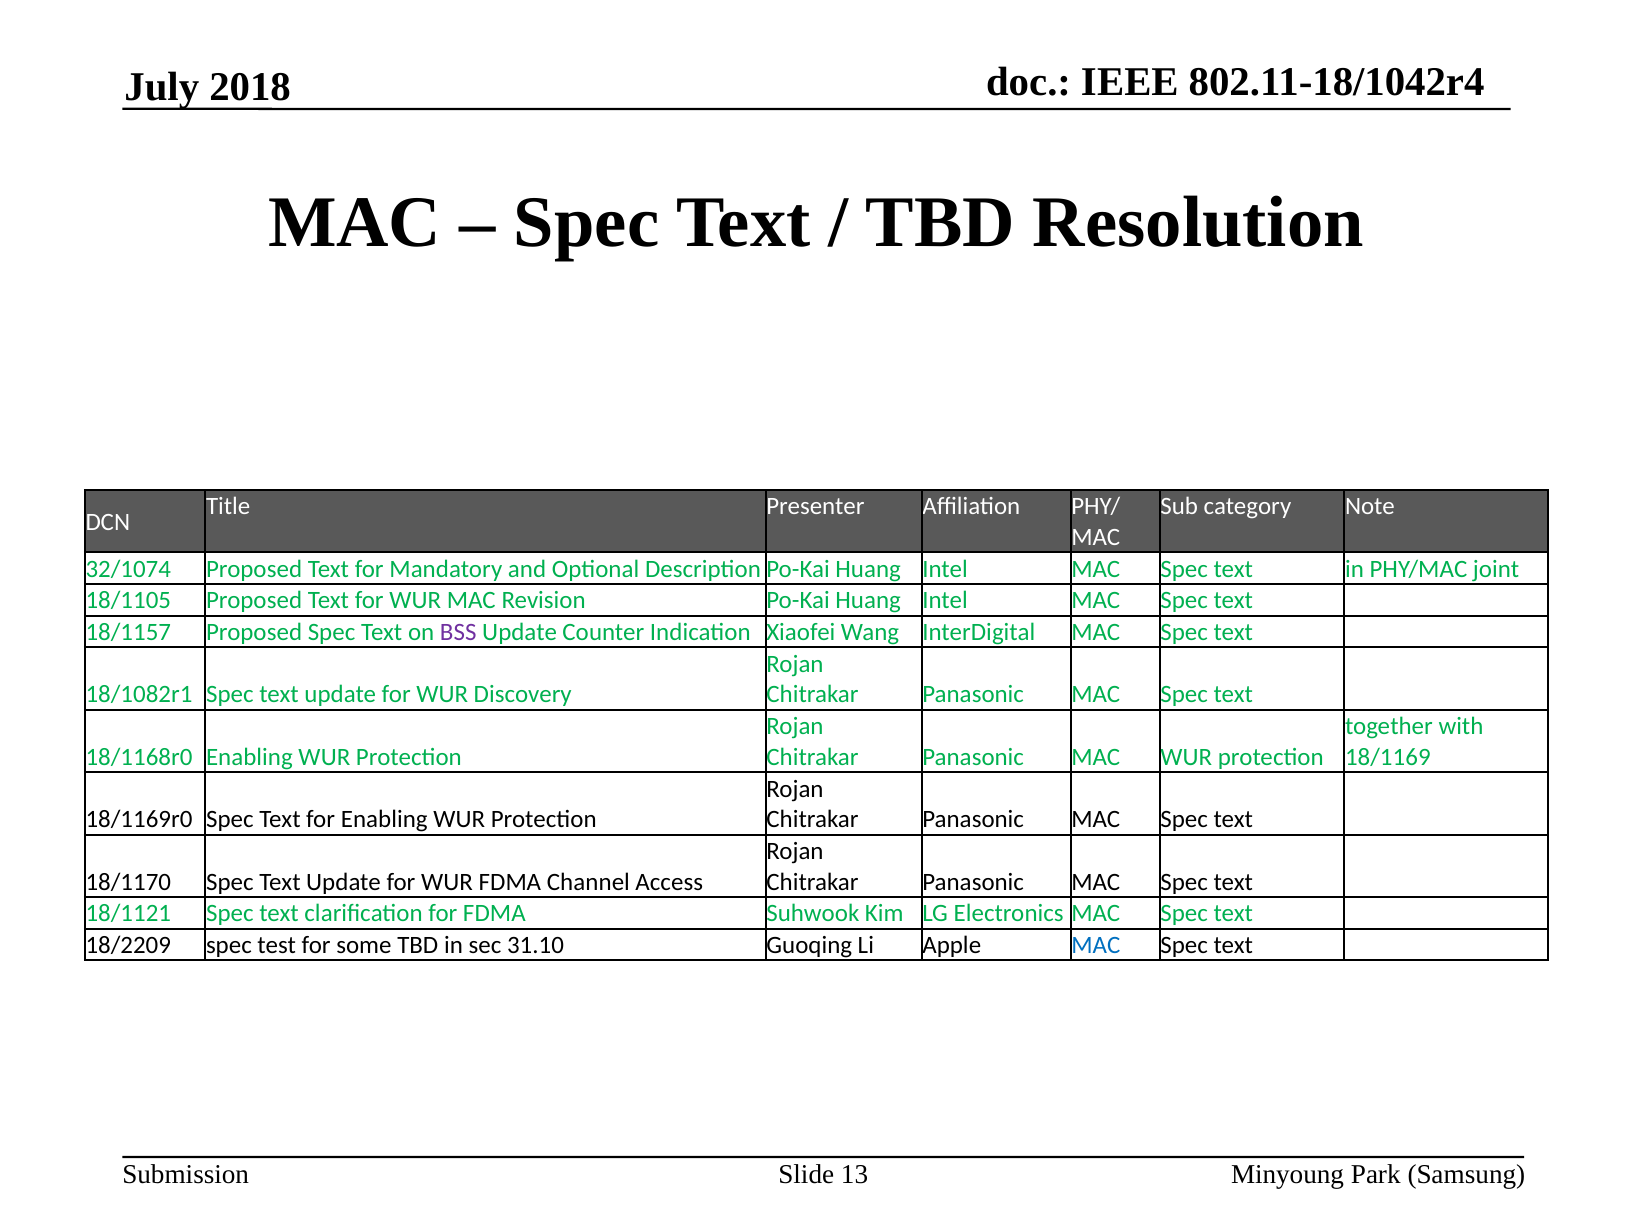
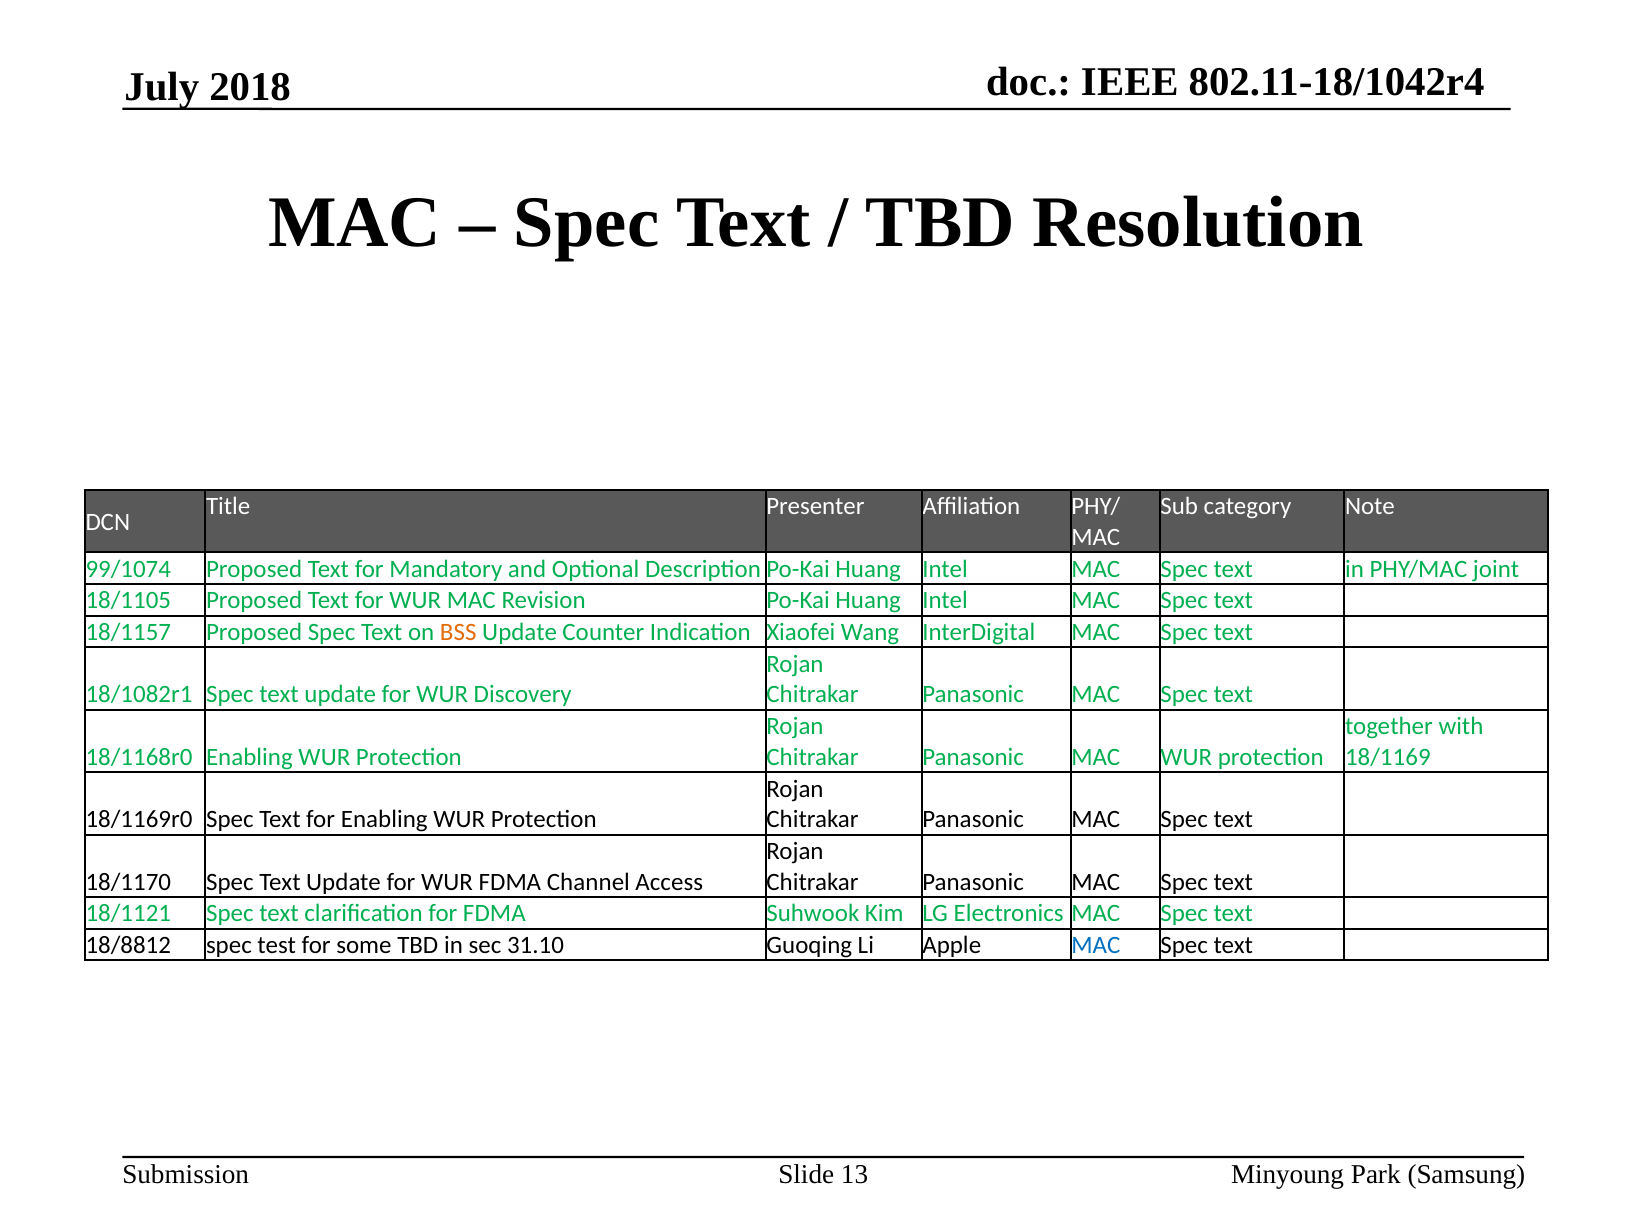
32/1074: 32/1074 -> 99/1074
BSS colour: purple -> orange
18/2209: 18/2209 -> 18/8812
